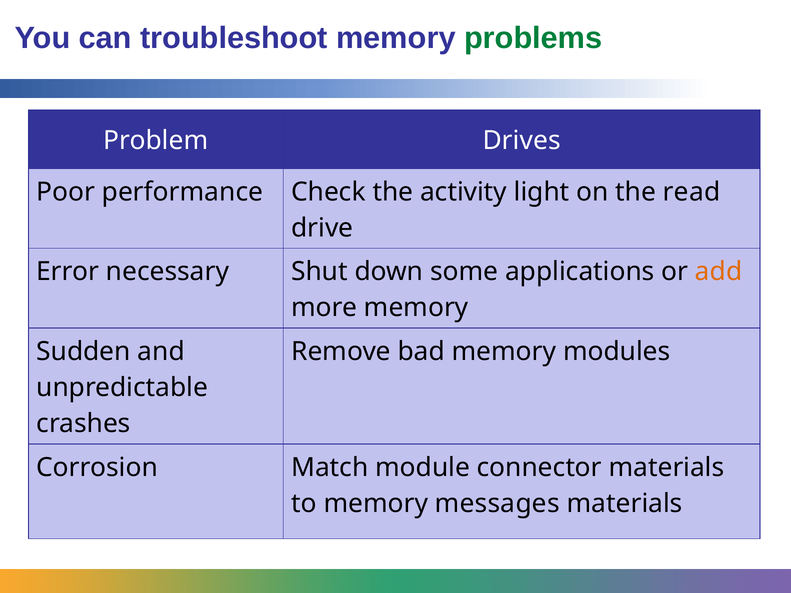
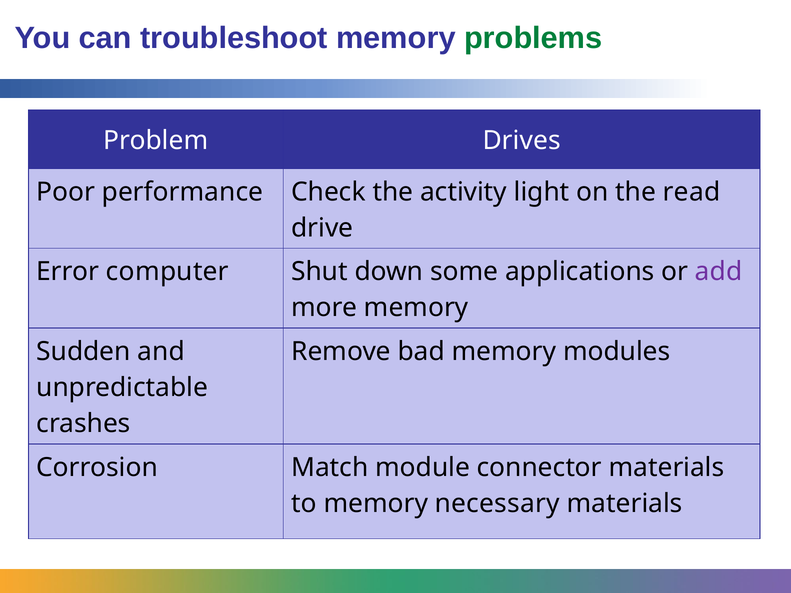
necessary: necessary -> computer
add colour: orange -> purple
messages: messages -> necessary
